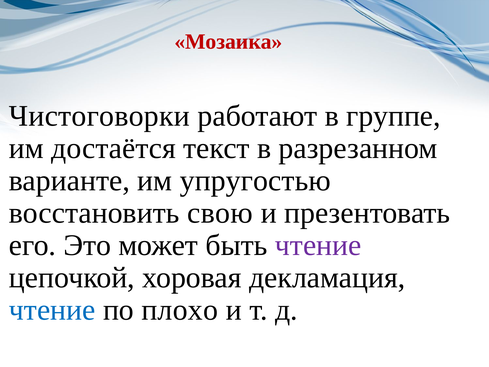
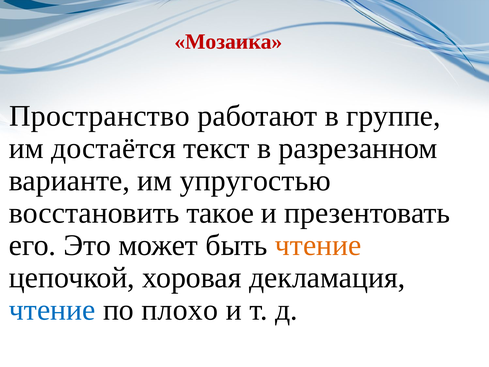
Чистоговорки: Чистоговорки -> Пространство
свою: свою -> такое
чтение at (318, 245) colour: purple -> orange
